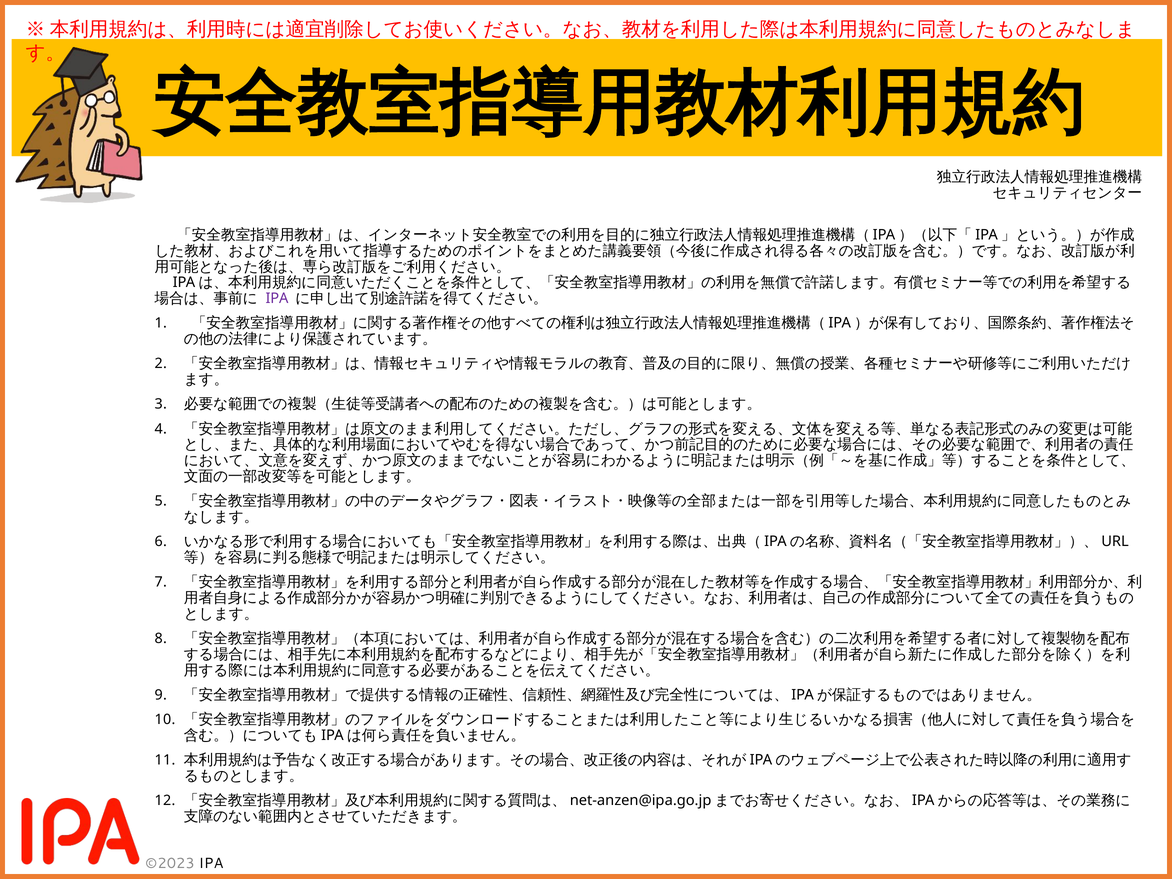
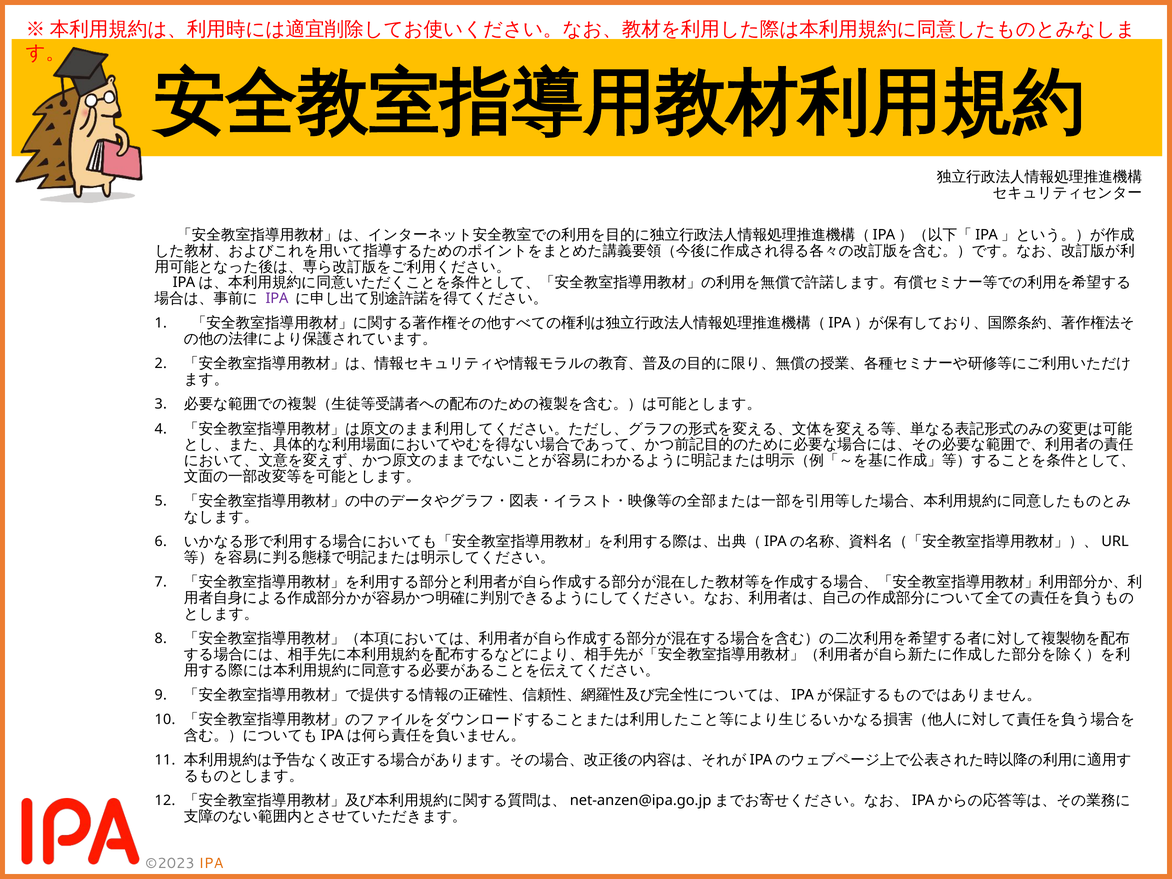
IPA at (211, 864) colour: black -> orange
